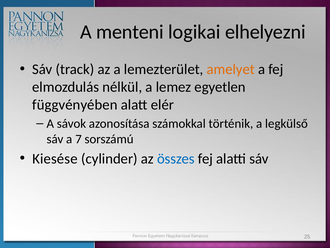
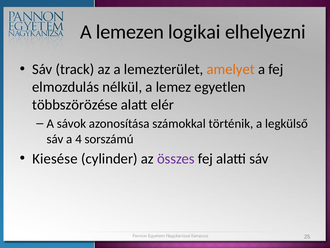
menteni: menteni -> lemezen
függvényében: függvényében -> többszörözése
7: 7 -> 4
összes colour: blue -> purple
